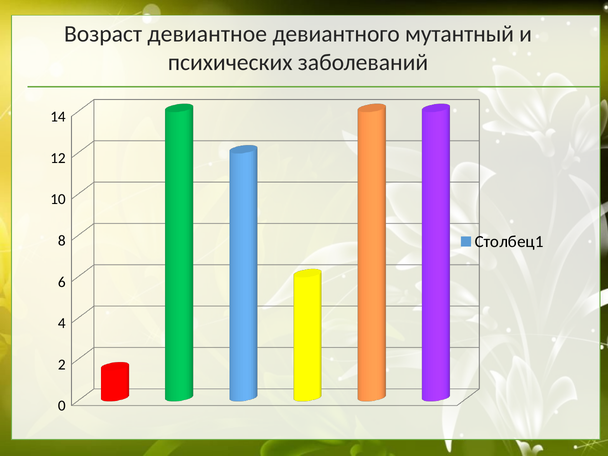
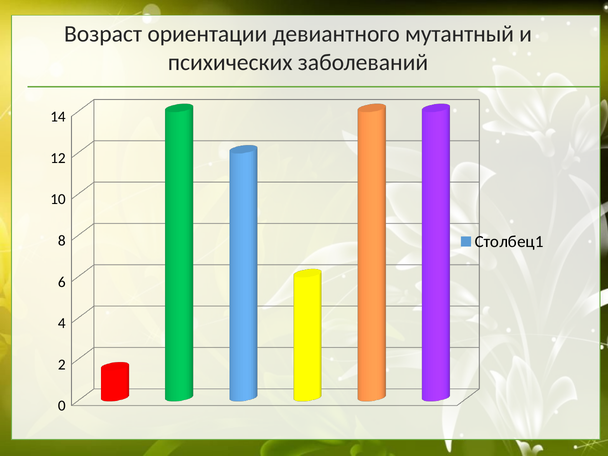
девиантное: девиантное -> ориентации
